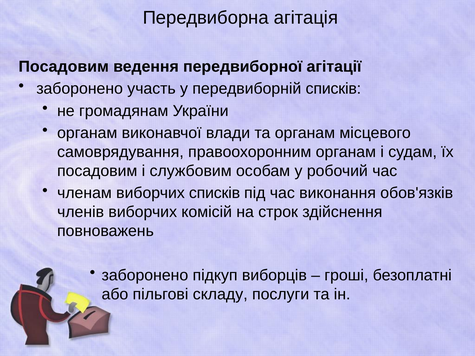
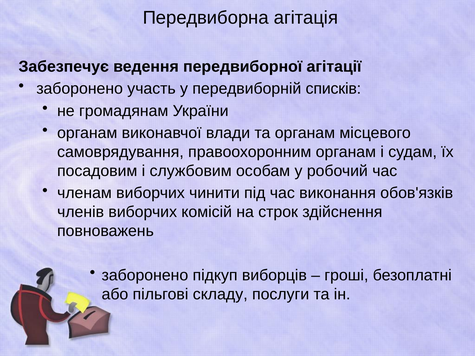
Посадовим at (64, 67): Посадовим -> Забезпечує
виборчих списків: списків -> чинити
